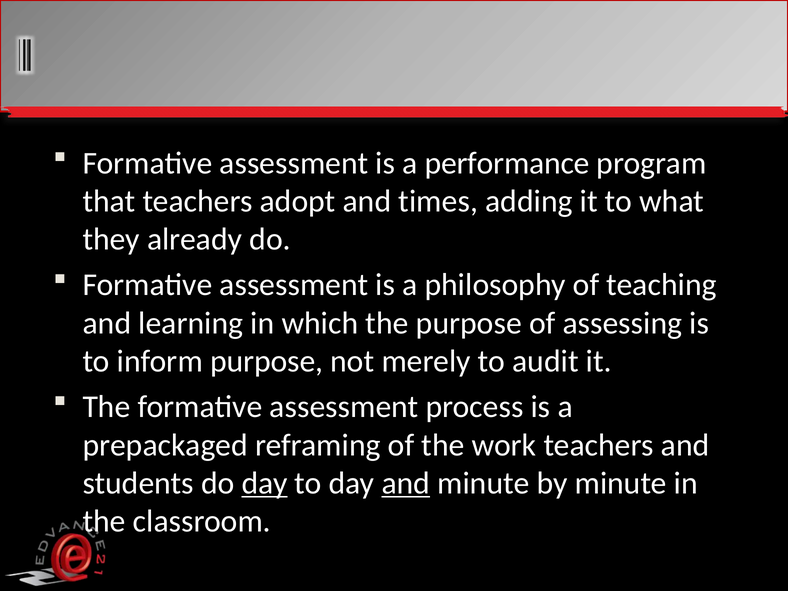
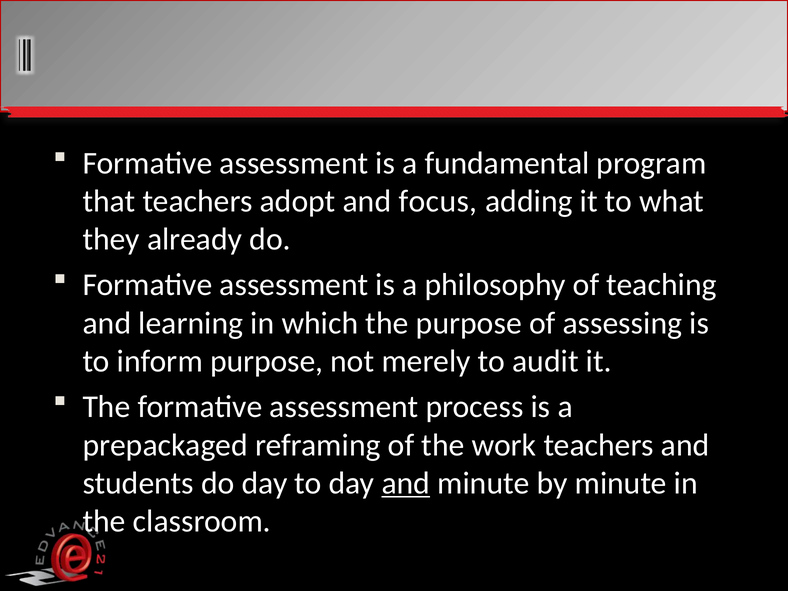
performance: performance -> fundamental
times: times -> focus
day at (265, 483) underline: present -> none
